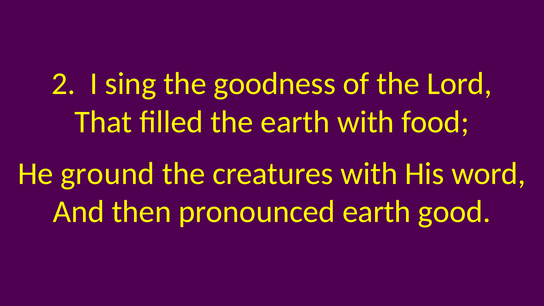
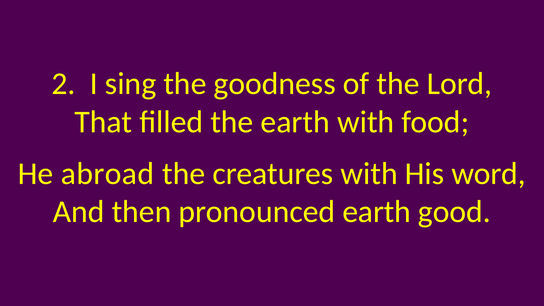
ground: ground -> abroad
